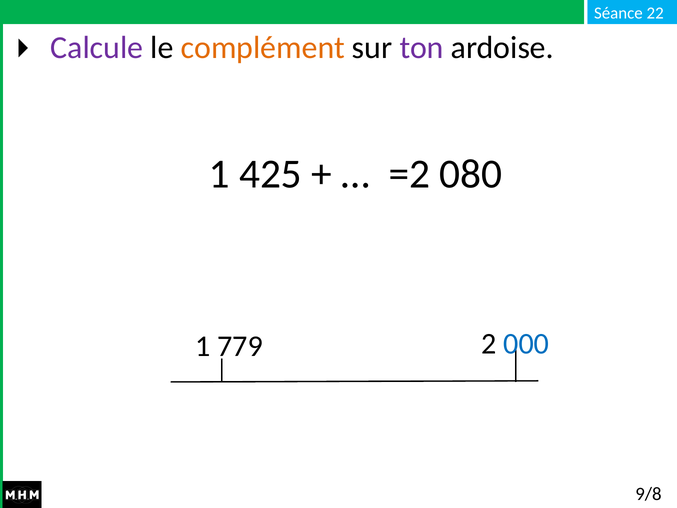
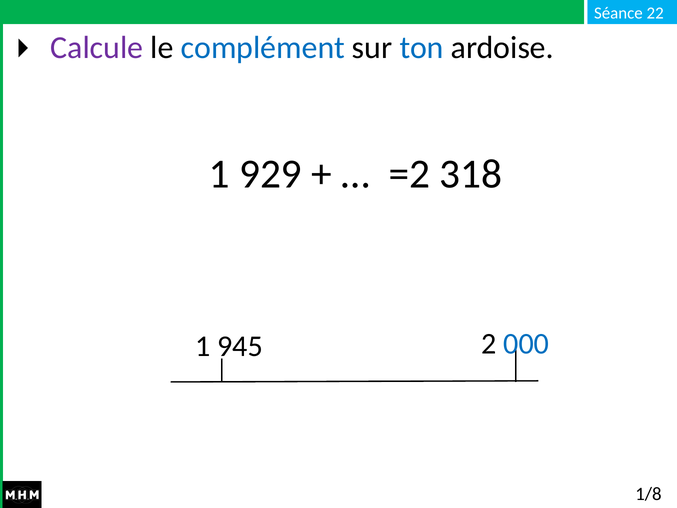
complément colour: orange -> blue
ton colour: purple -> blue
425: 425 -> 929
080: 080 -> 318
779: 779 -> 945
9/8: 9/8 -> 1/8
